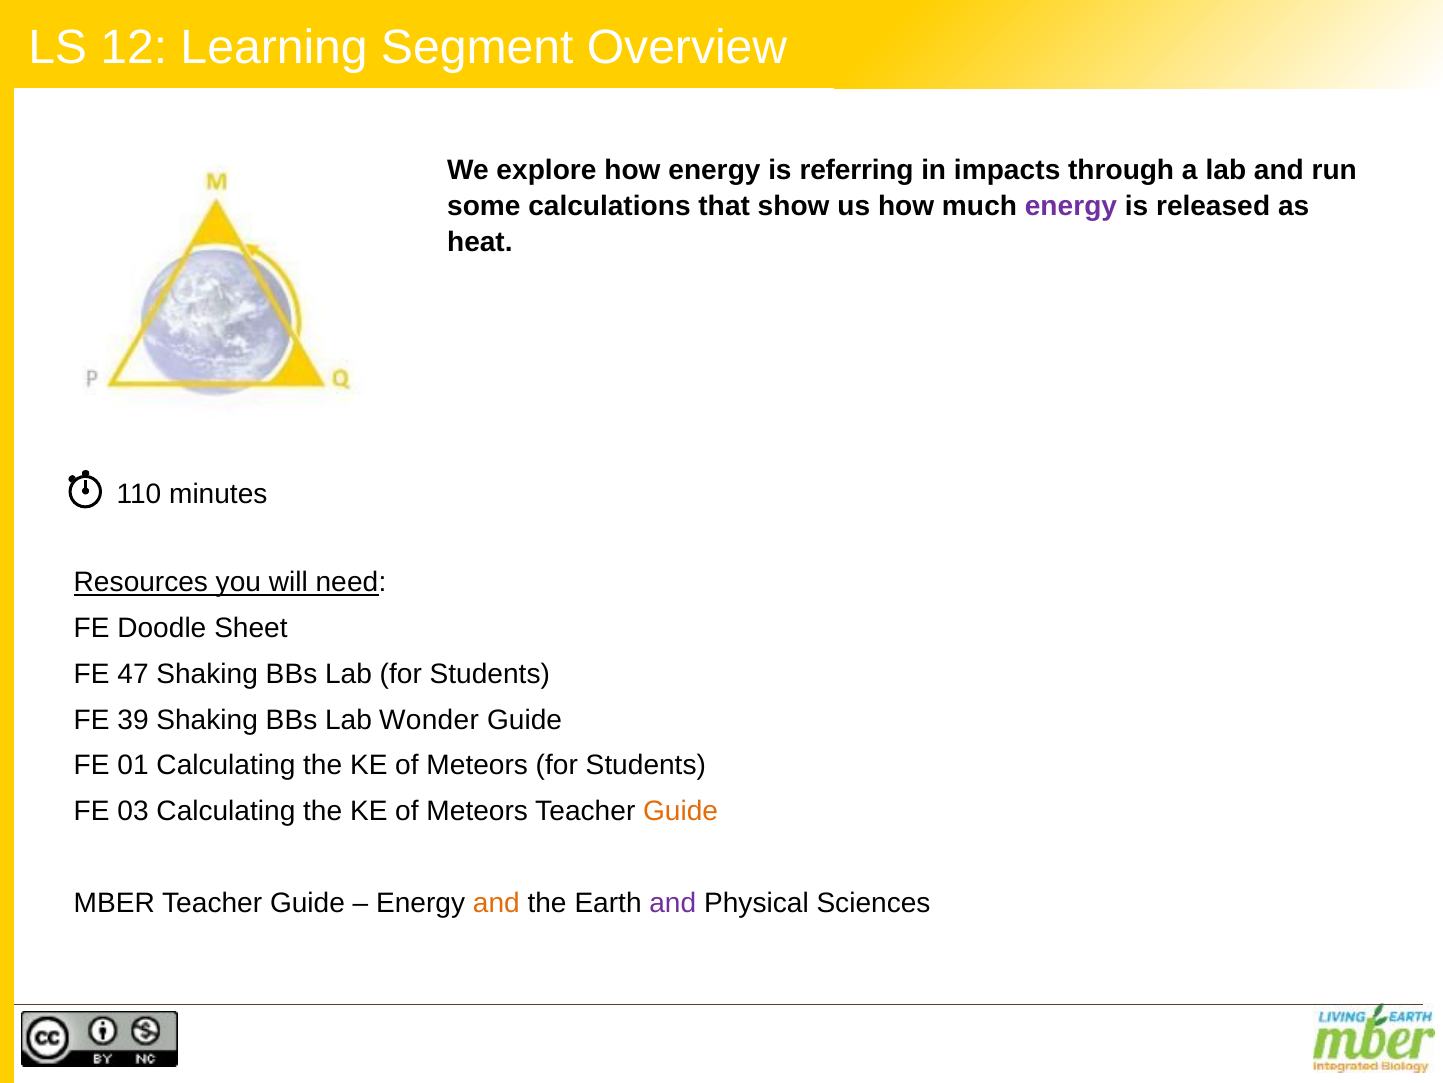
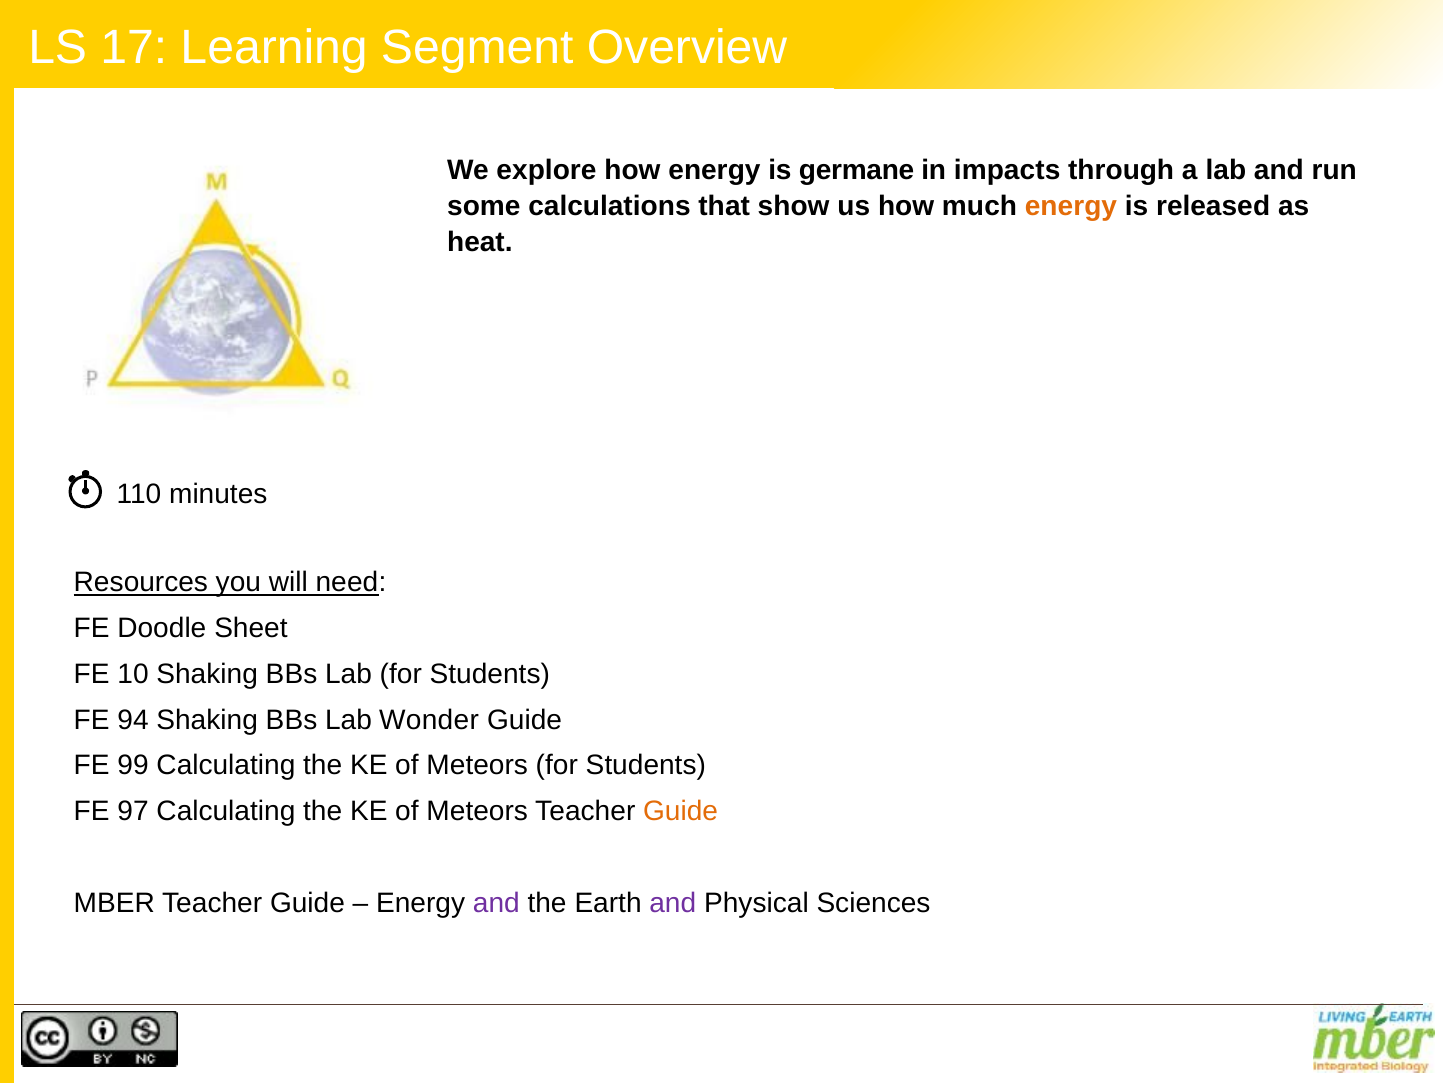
12: 12 -> 17
referring: referring -> germane
energy at (1071, 206) colour: purple -> orange
47: 47 -> 10
39: 39 -> 94
01: 01 -> 99
03: 03 -> 97
and at (496, 902) colour: orange -> purple
